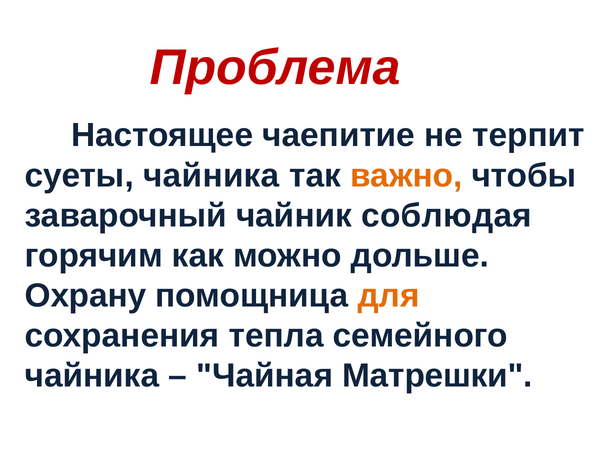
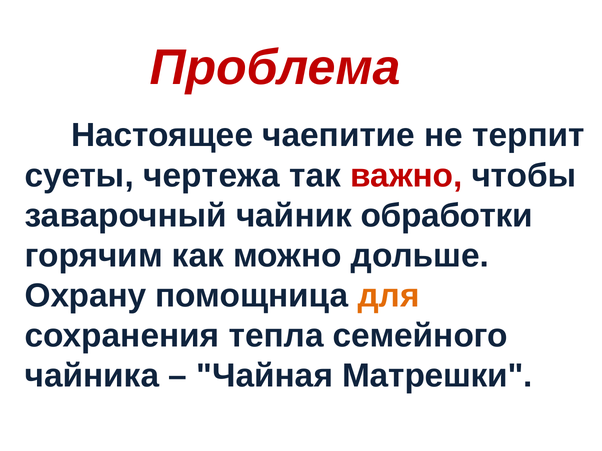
суеты чайника: чайника -> чертежа
важно colour: orange -> red
соблюдая: соблюдая -> обработки
